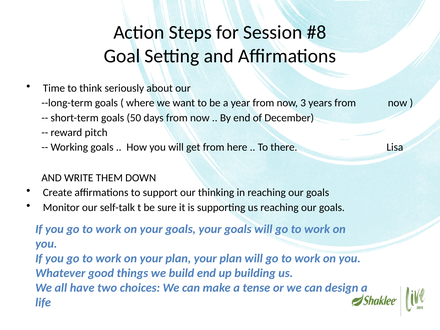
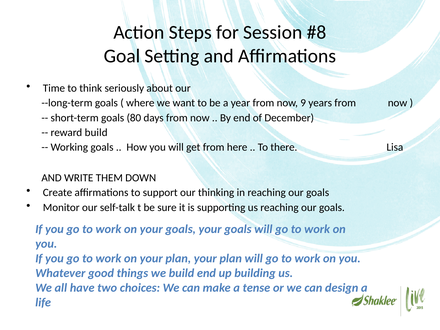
3: 3 -> 9
50: 50 -> 80
reward pitch: pitch -> build
